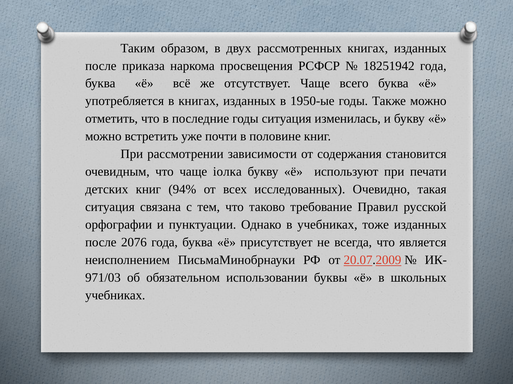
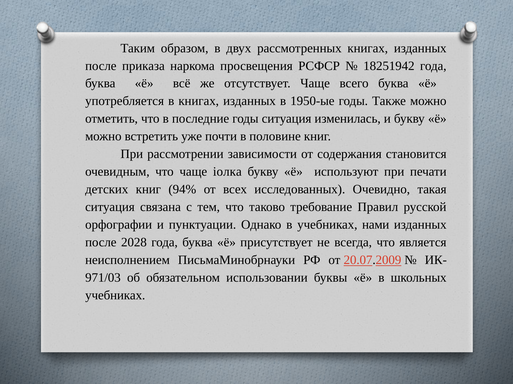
тоже: тоже -> нами
2076: 2076 -> 2028
